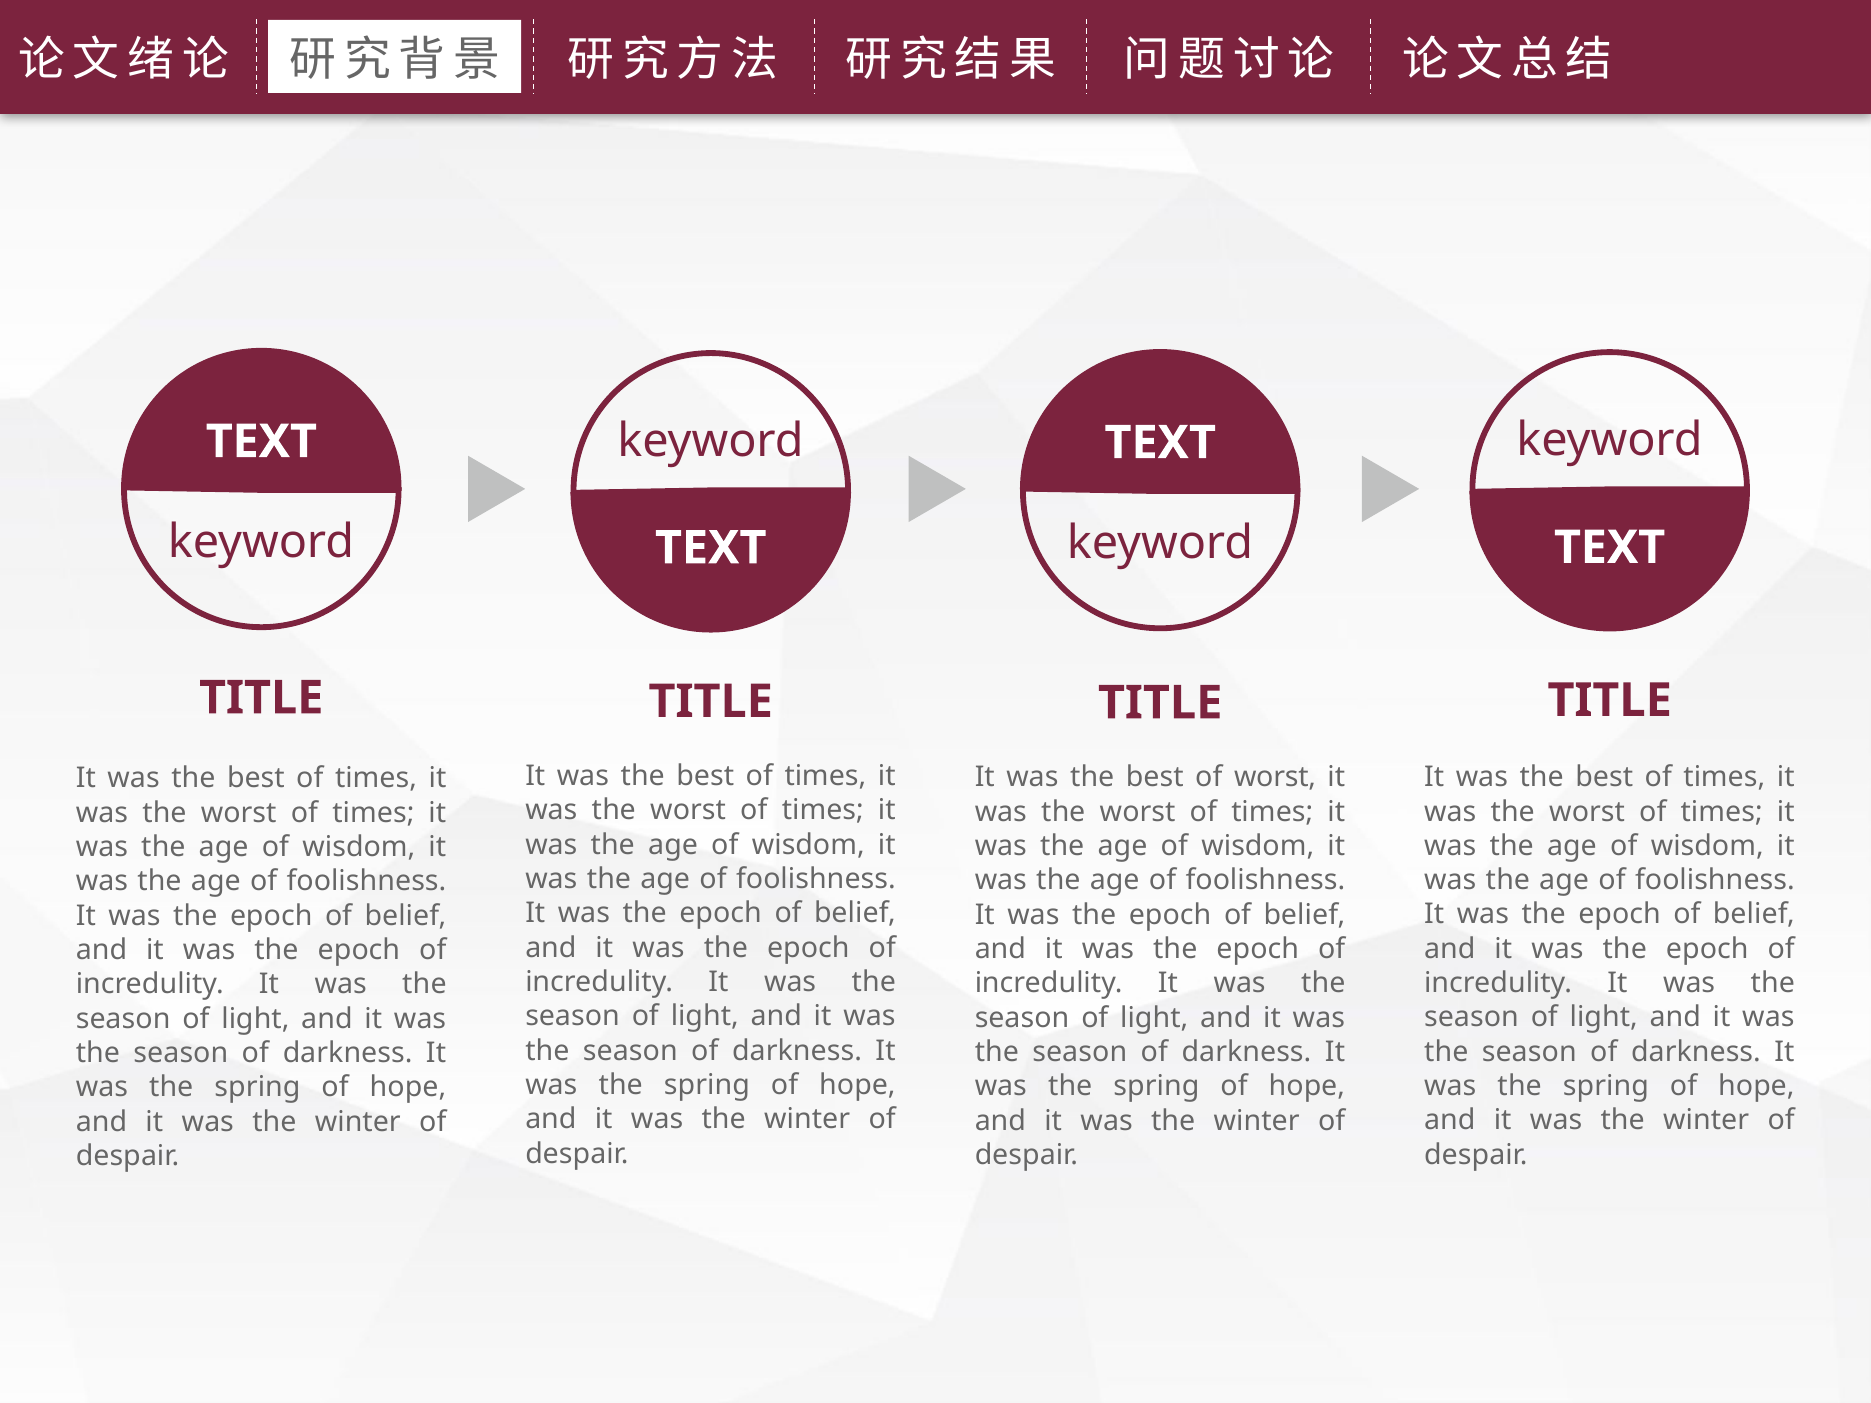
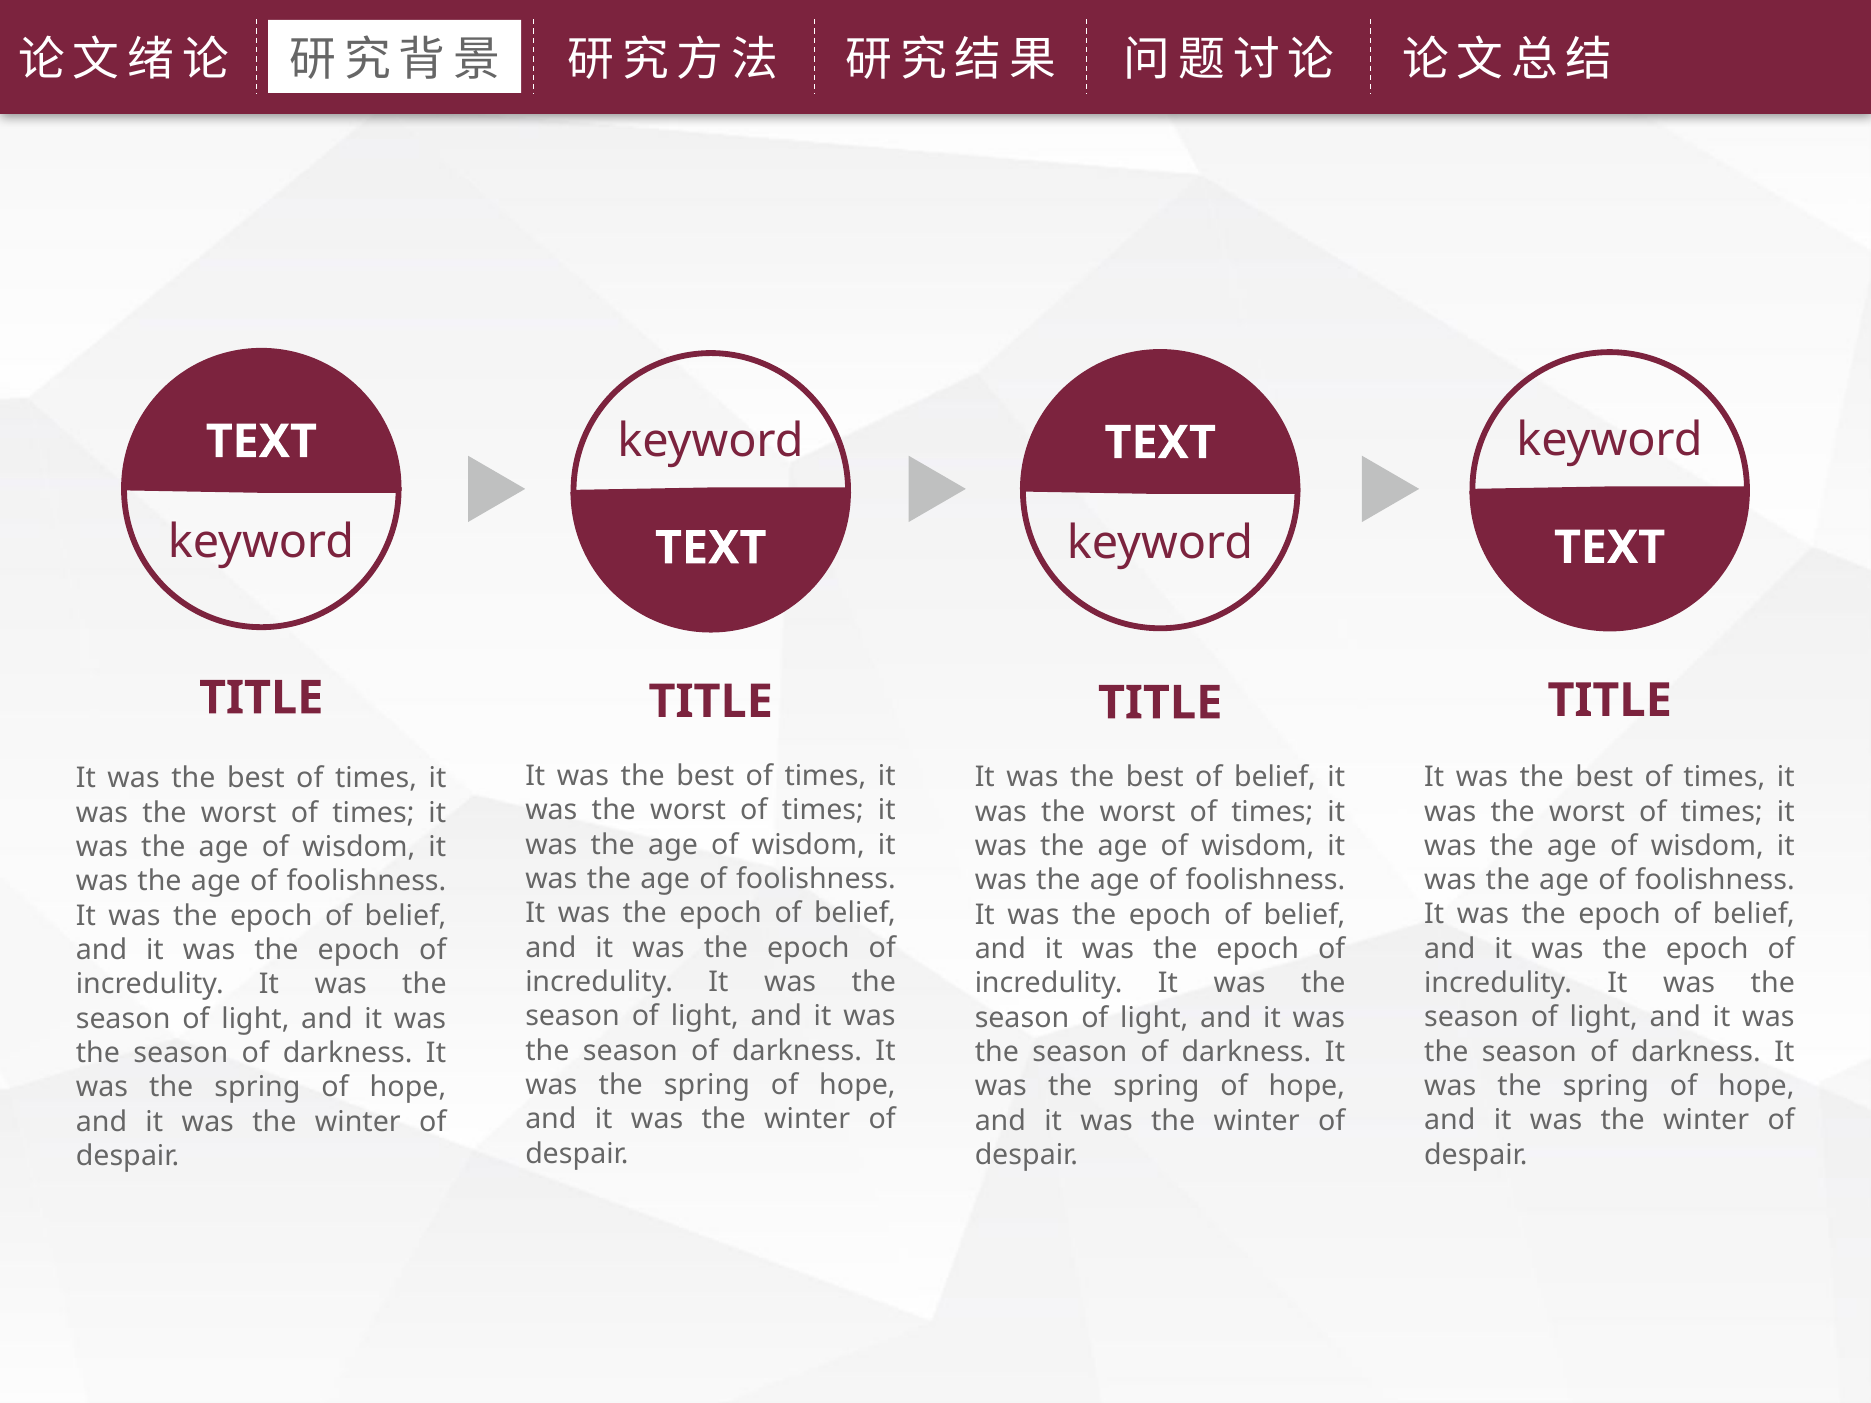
best of worst: worst -> belief
